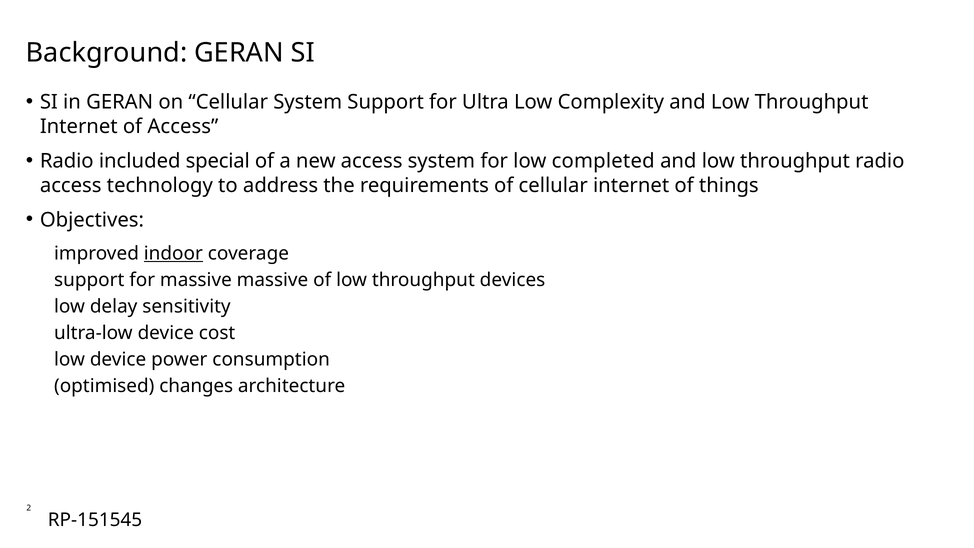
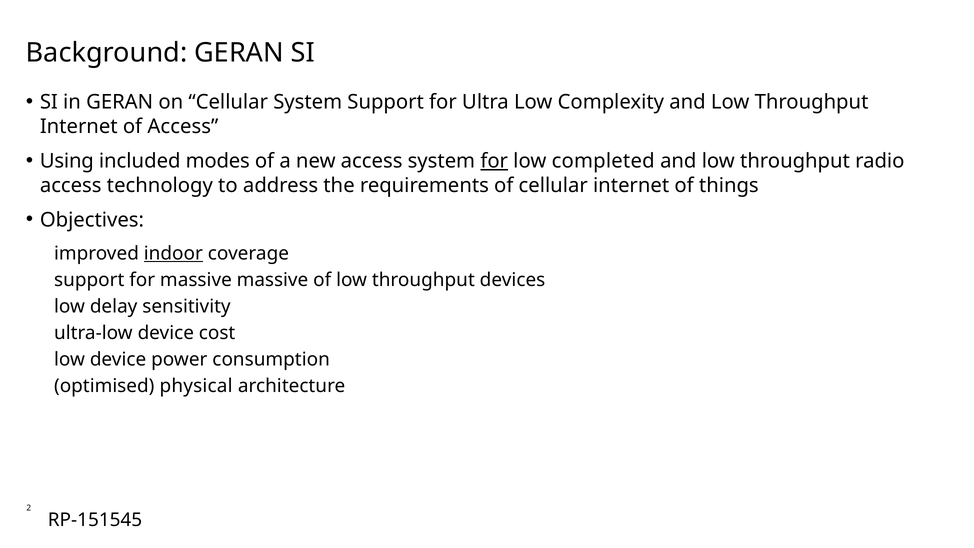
Radio at (67, 161): Radio -> Using
special: special -> modes
for at (494, 161) underline: none -> present
changes: changes -> physical
